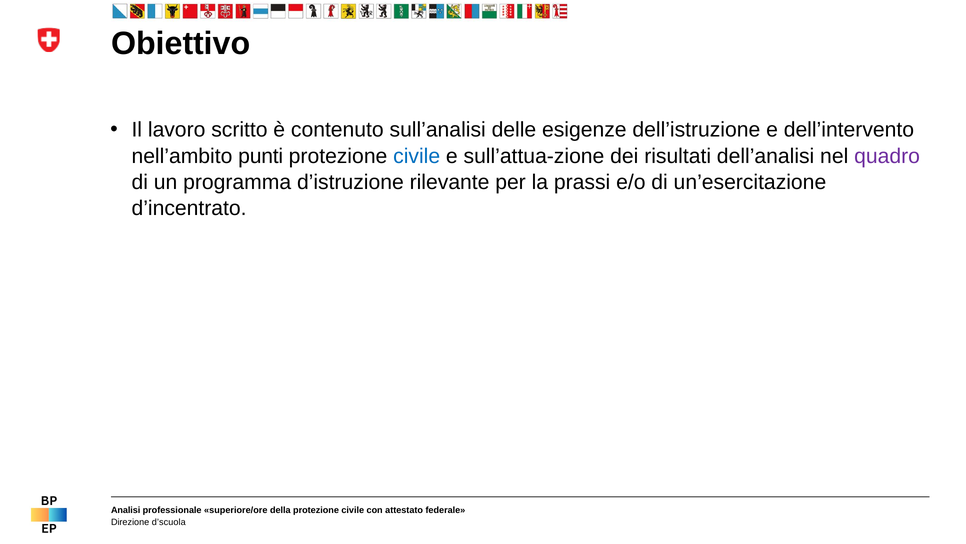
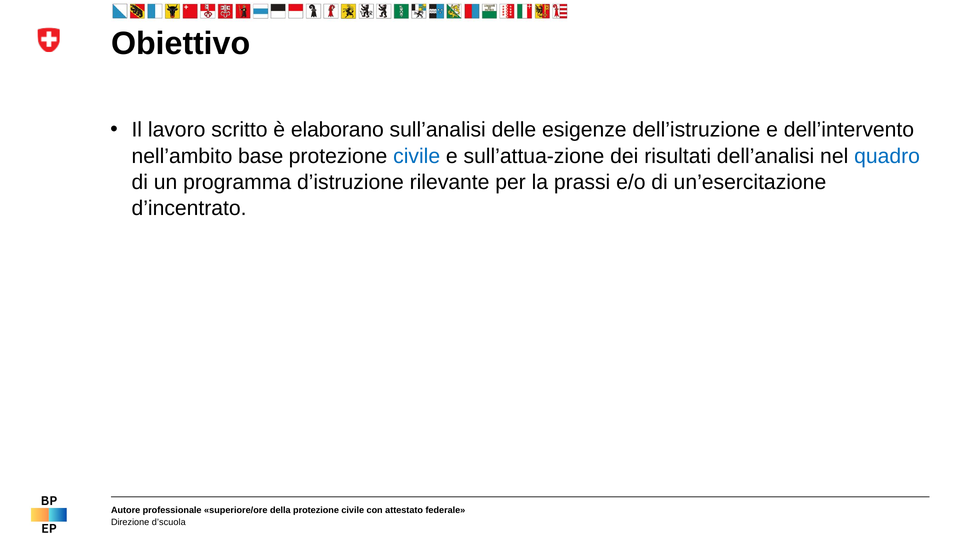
contenuto: contenuto -> elaborano
punti: punti -> base
quadro colour: purple -> blue
Analisi: Analisi -> Autore
